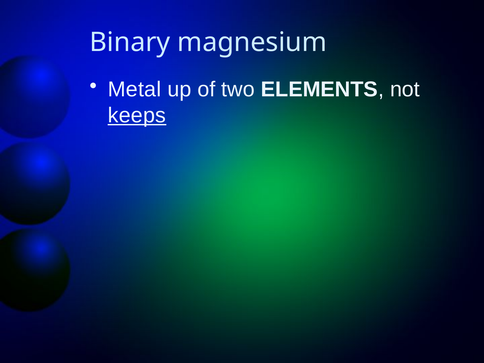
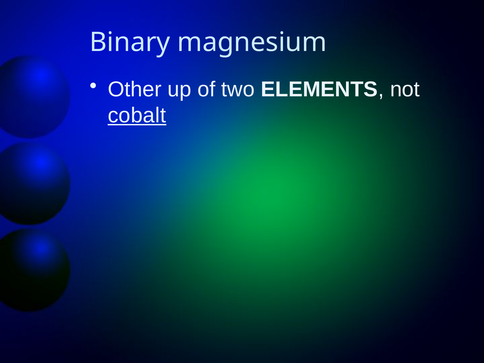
Metal: Metal -> Other
keeps: keeps -> cobalt
